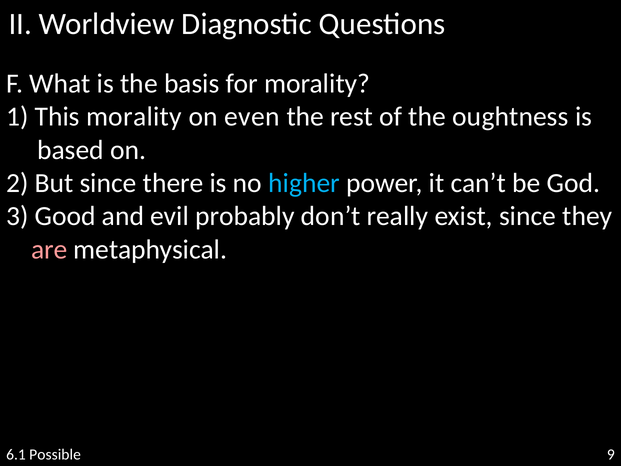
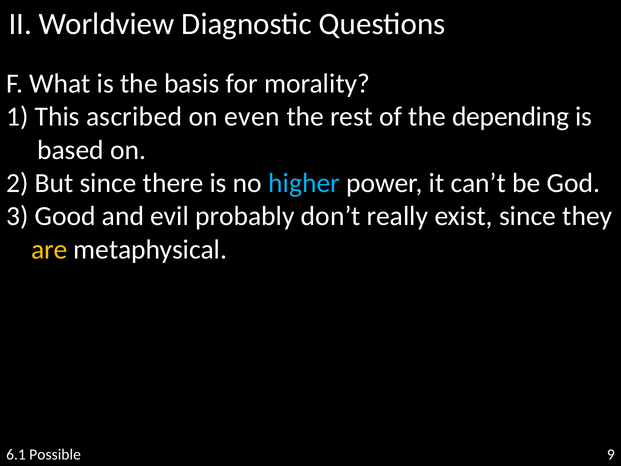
This morality: morality -> ascribed
oughtness: oughtness -> depending
are colour: pink -> yellow
